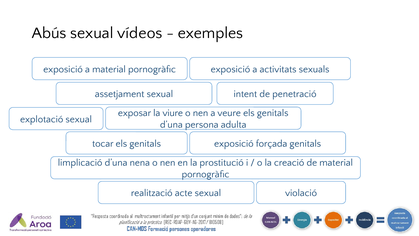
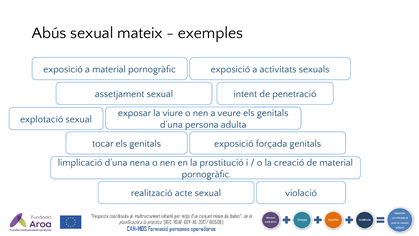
vídeos: vídeos -> mateix
